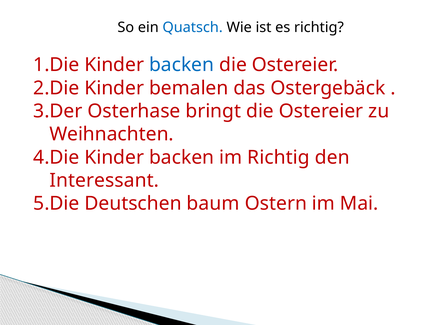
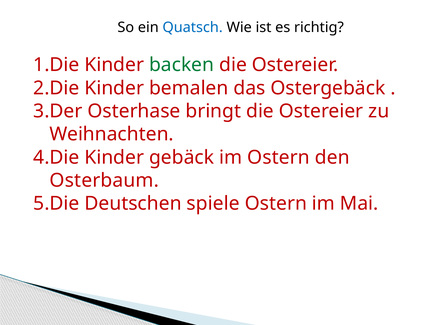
backen at (182, 65) colour: blue -> green
backen at (182, 158): backen -> gebäck
im Richtig: Richtig -> Ostern
Interessant: Interessant -> Osterbaum
baum: baum -> spiele
